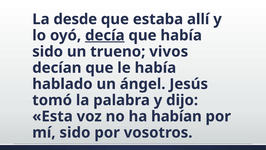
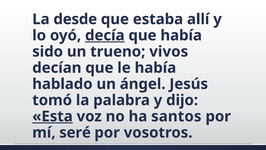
Esta underline: none -> present
habían: habían -> santos
mí sido: sido -> seré
